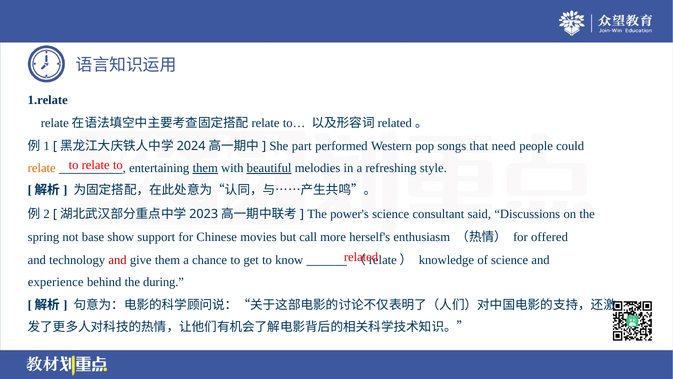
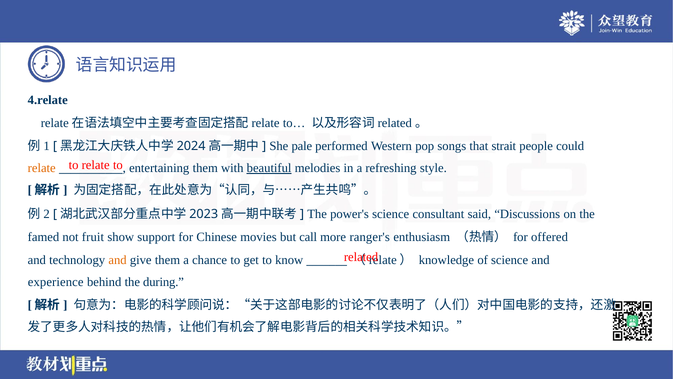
1.relate: 1.relate -> 4.relate
part: part -> pale
need: need -> strait
them at (205, 168) underline: present -> none
spring: spring -> famed
base: base -> fruit
herself's: herself's -> ranger's
and at (118, 260) colour: red -> orange
